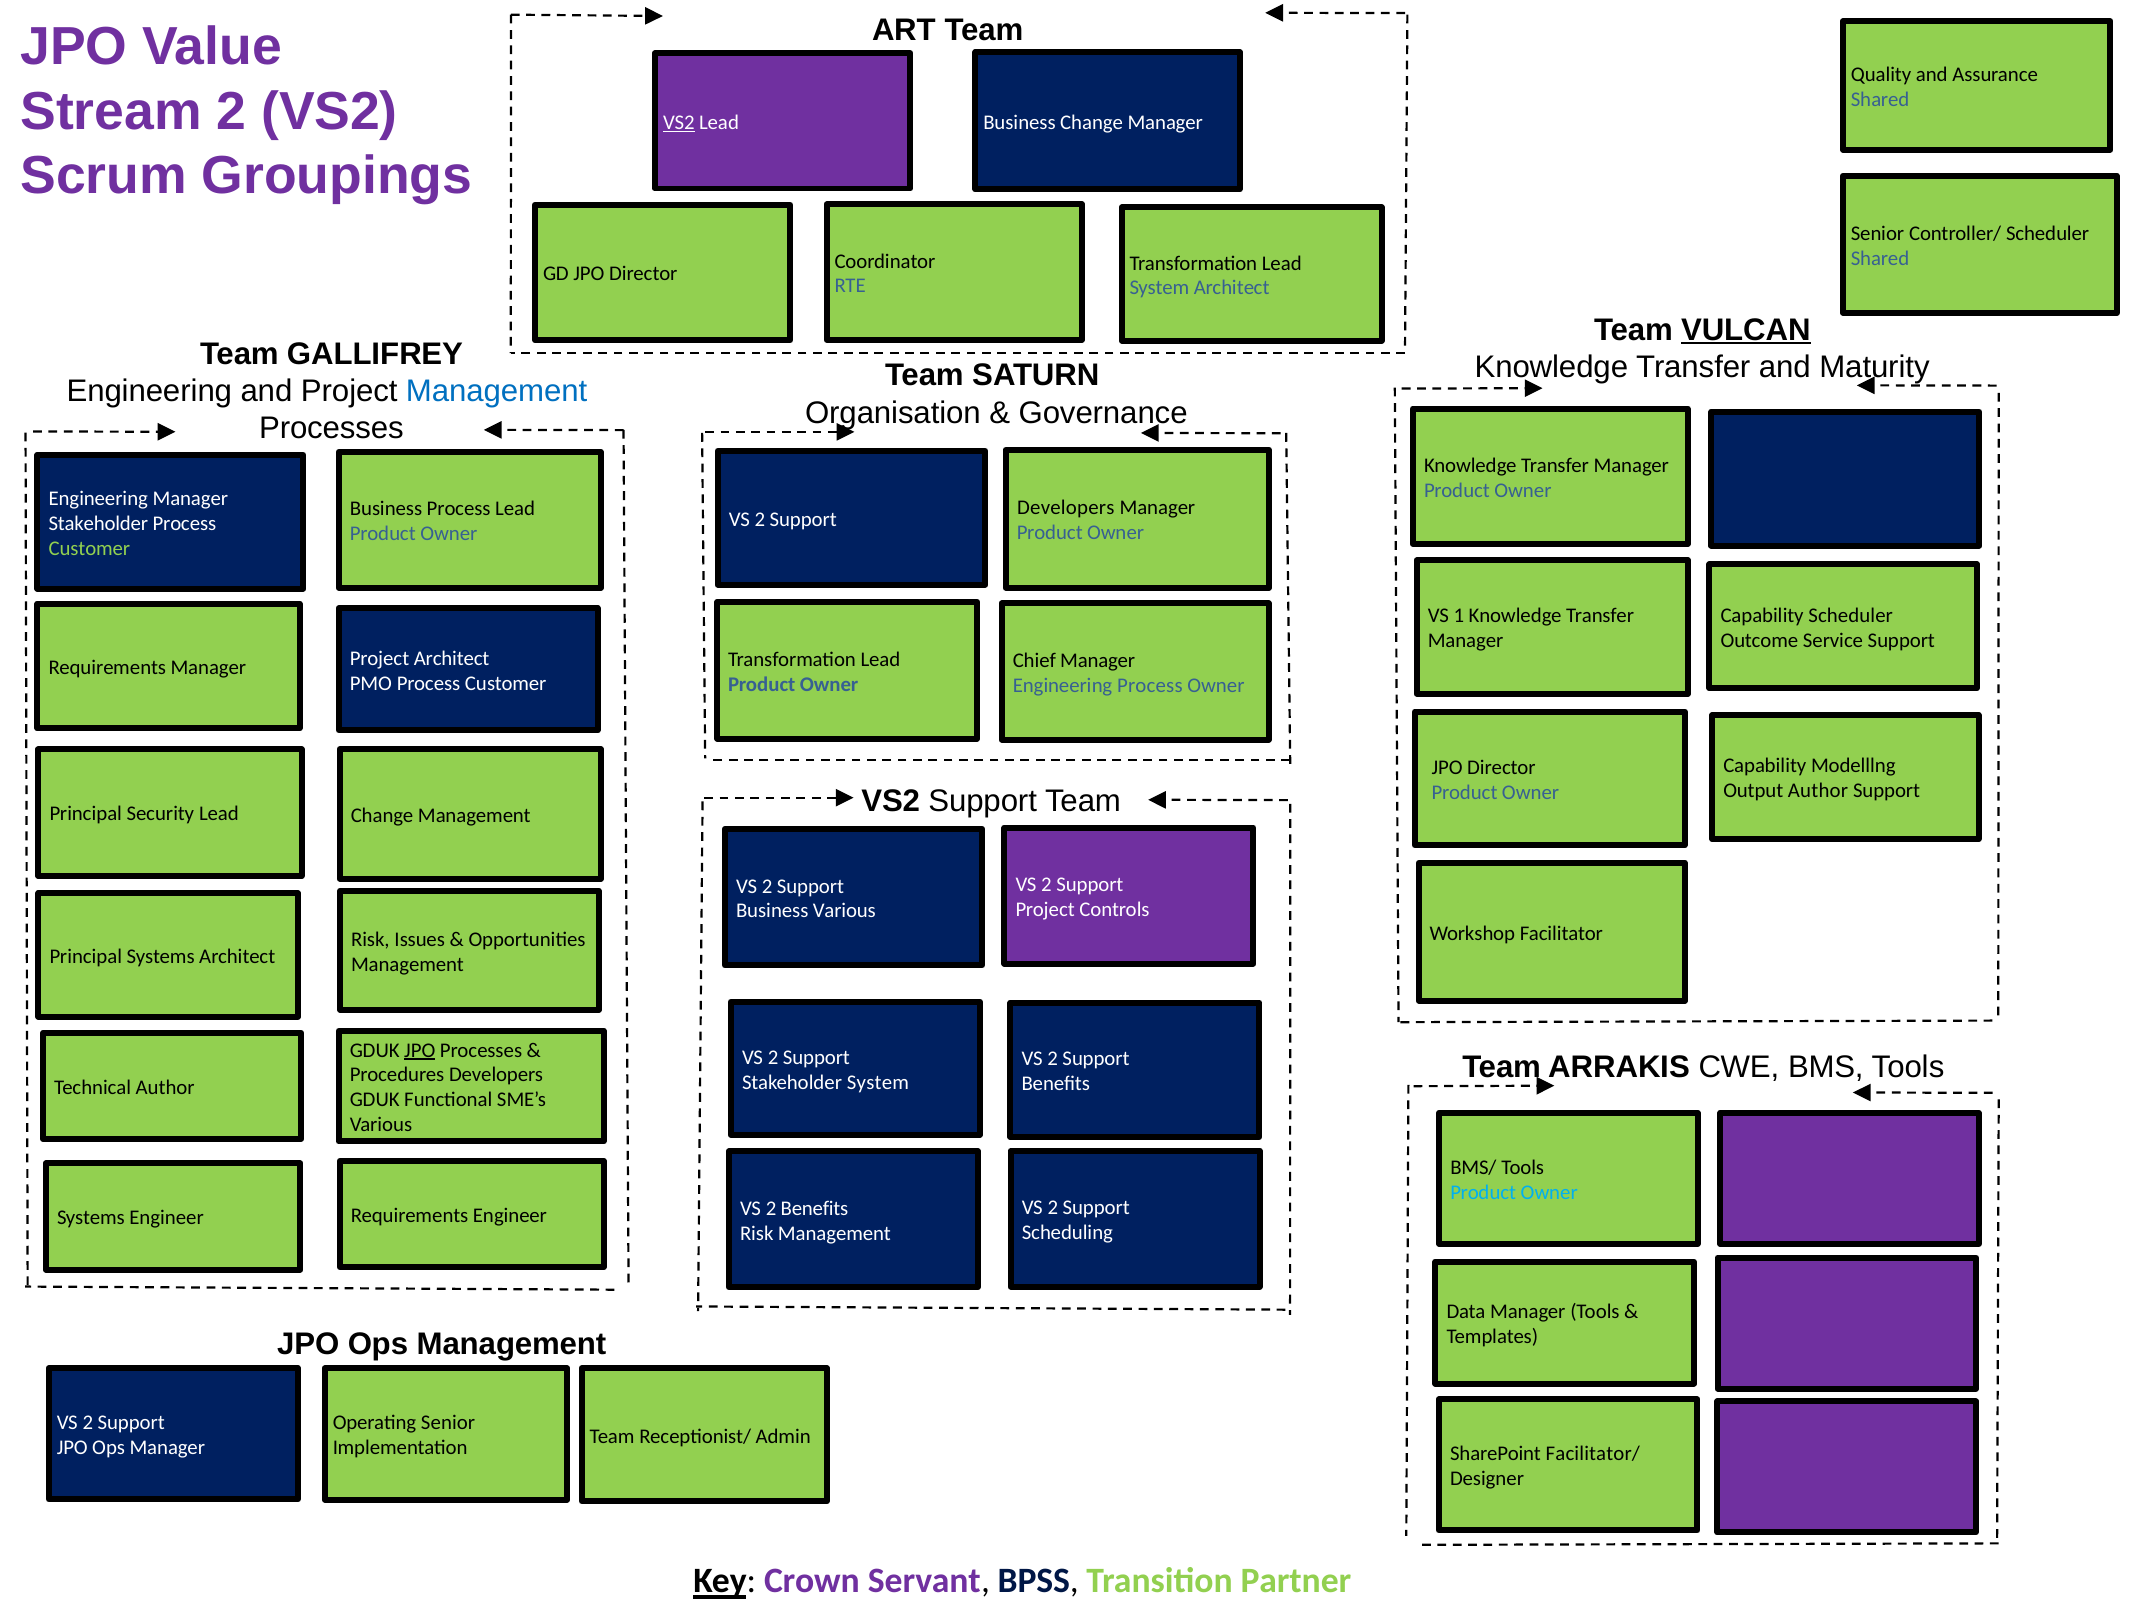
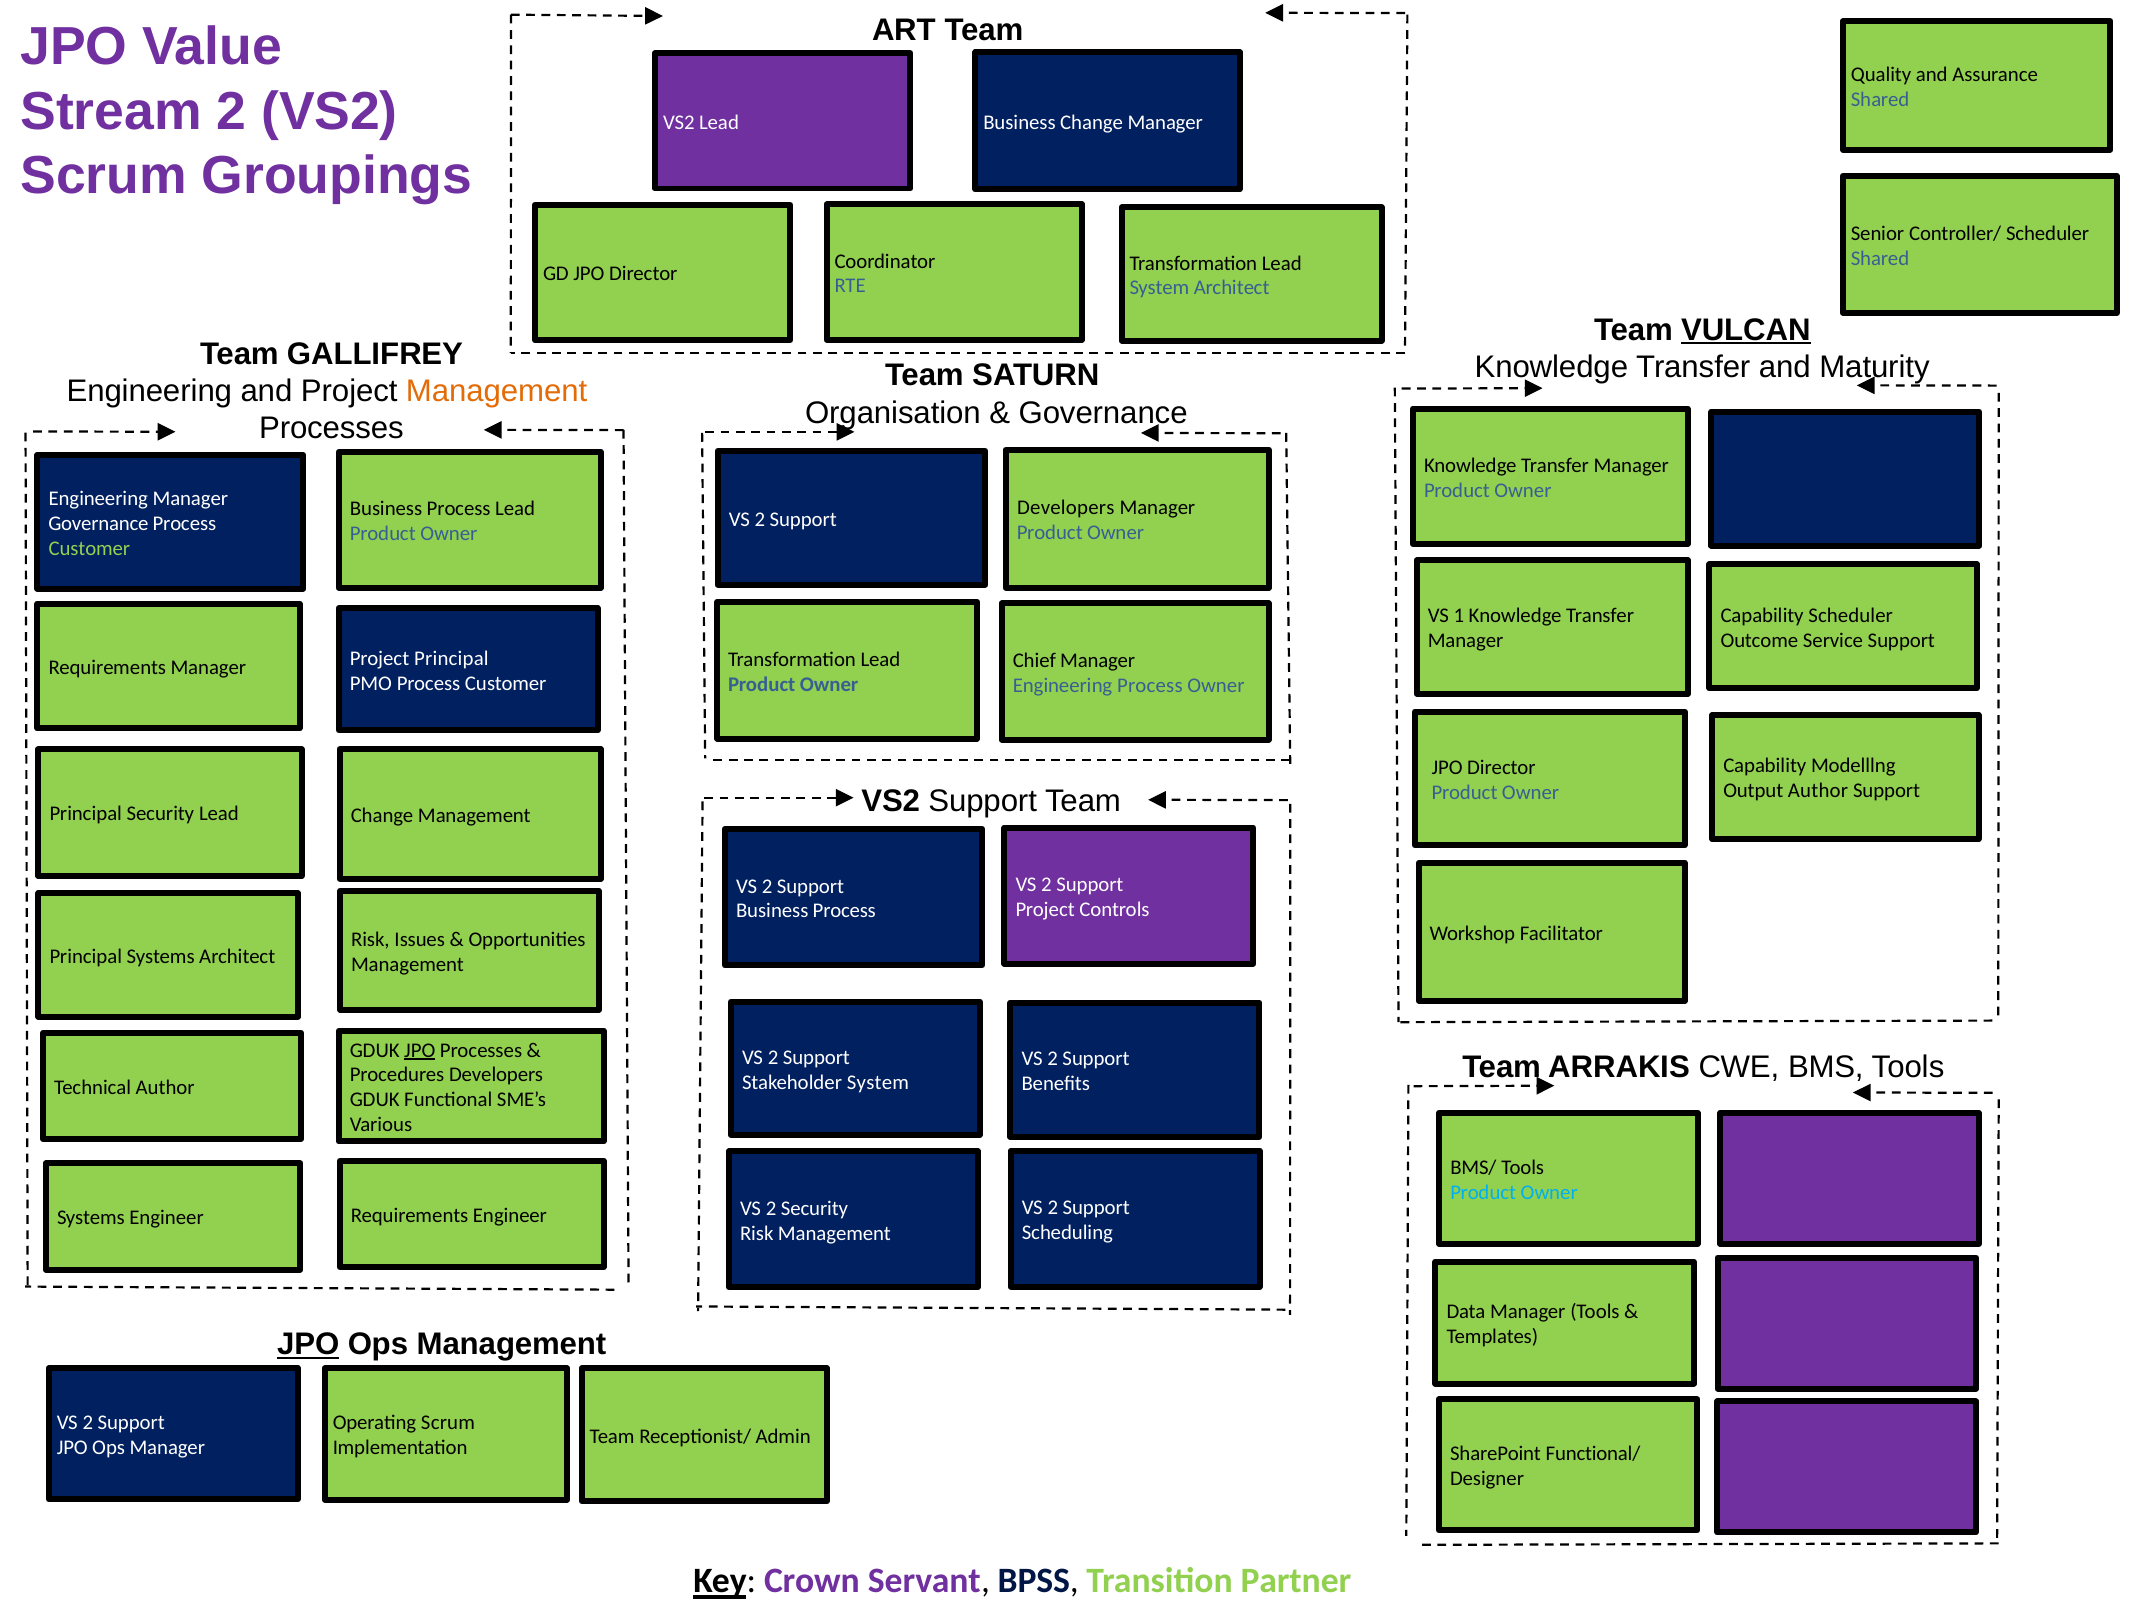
VS2 at (679, 122) underline: present -> none
Management at (497, 391) colour: blue -> orange
Stakeholder at (98, 523): Stakeholder -> Governance
Project Architect: Architect -> Principal
Various at (844, 911): Various -> Process
2 Benefits: Benefits -> Security
JPO at (308, 1345) underline: none -> present
Operating Senior: Senior -> Scrum
Facilitator/: Facilitator/ -> Functional/
